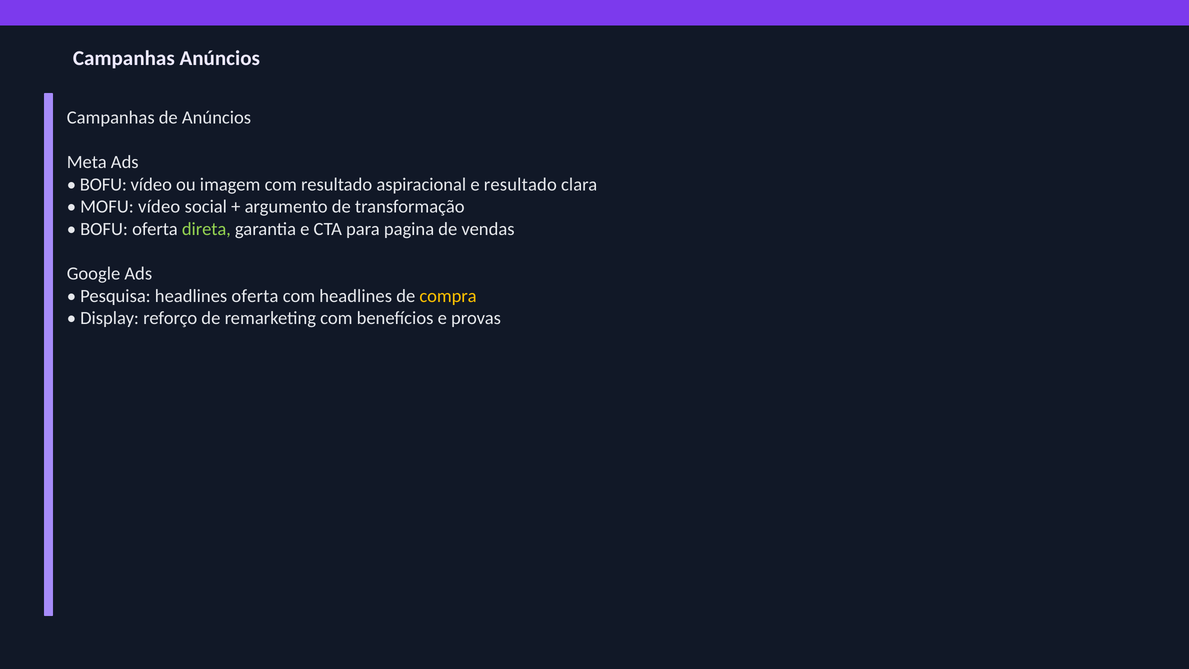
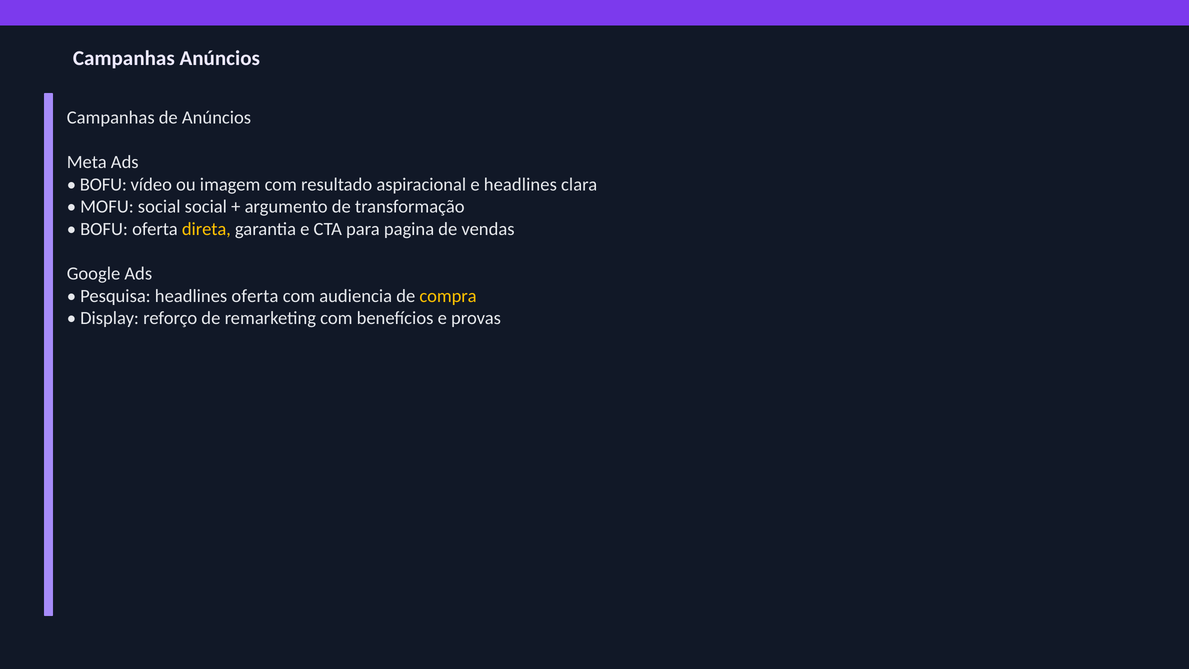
e resultado: resultado -> headlines
MOFU vídeo: vídeo -> social
direta colour: light green -> yellow
com headlines: headlines -> audiencia
